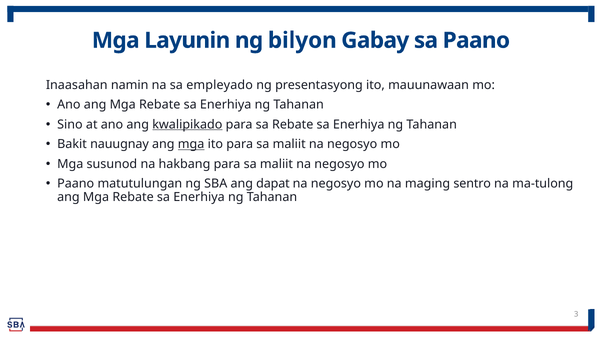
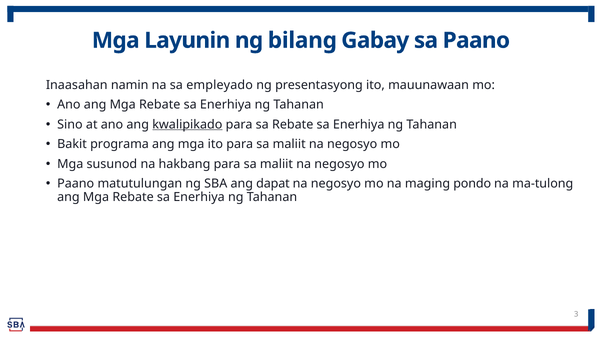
bilyon: bilyon -> bilang
nauugnay: nauugnay -> programa
mga at (191, 145) underline: present -> none
sentro: sentro -> pondo
